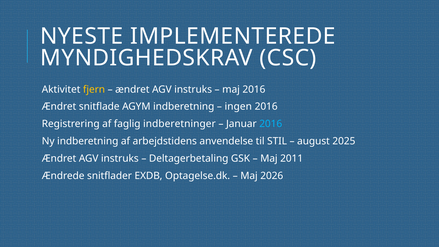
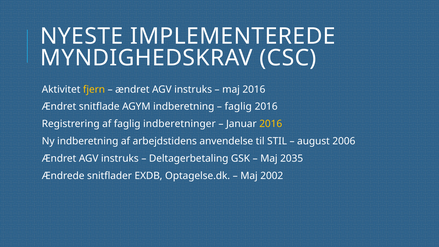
ingen at (238, 107): ingen -> faglig
2016 at (271, 124) colour: light blue -> yellow
2025: 2025 -> 2006
2011: 2011 -> 2035
2026: 2026 -> 2002
